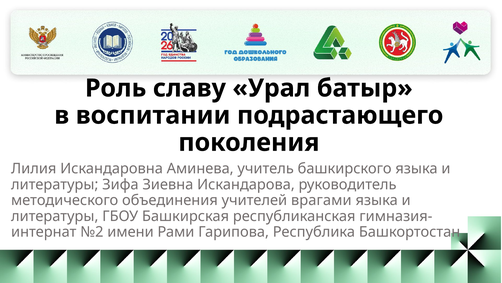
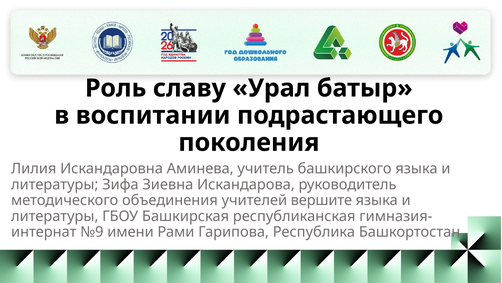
врагами: врагами -> вершите
№2: №2 -> №9
